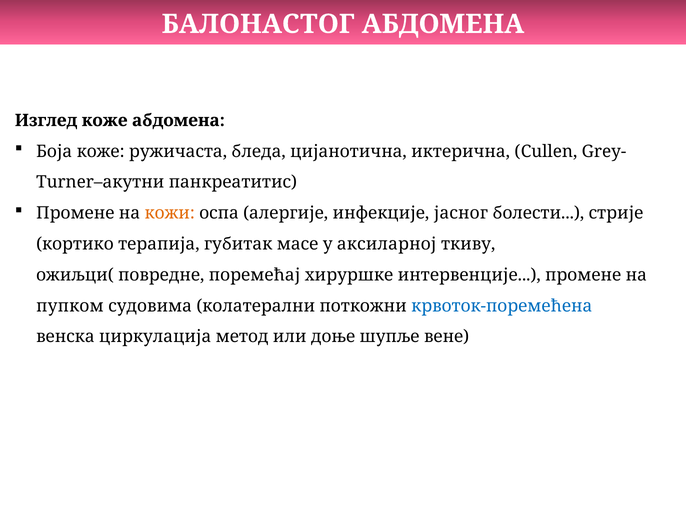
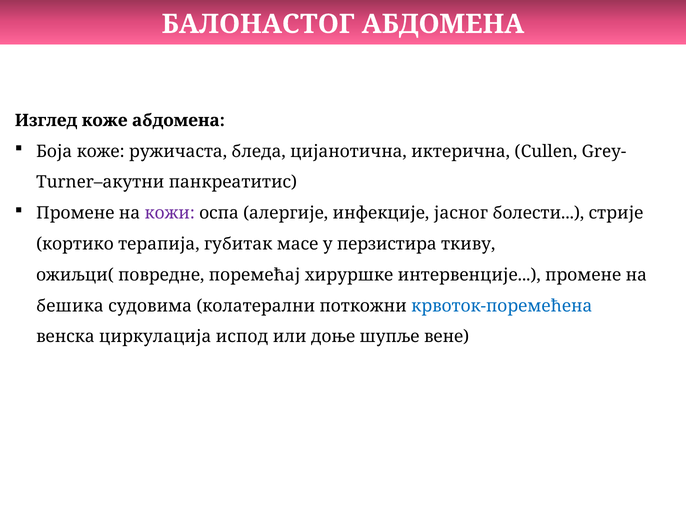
кожи colour: orange -> purple
аксиларној: аксиларној -> перзистира
пупком: пупком -> бешика
метод: метод -> испод
